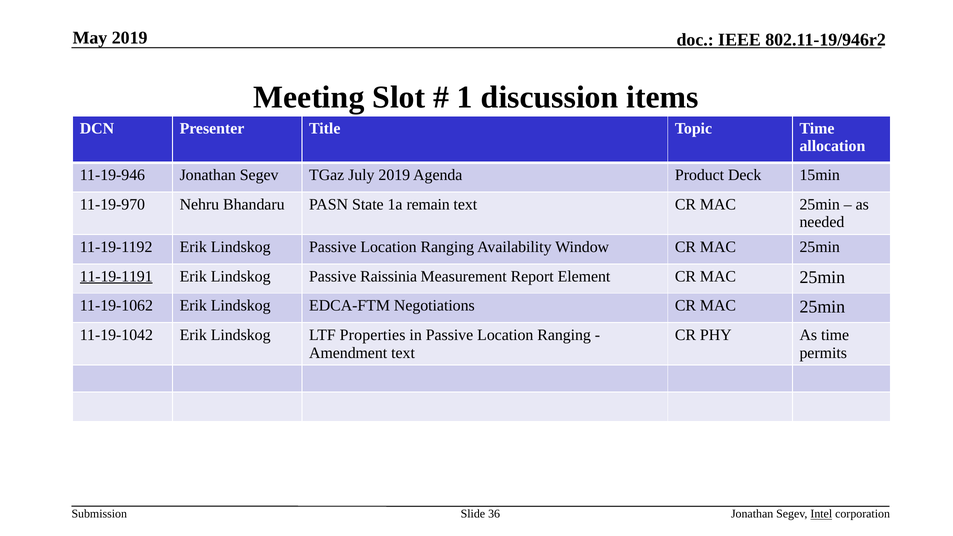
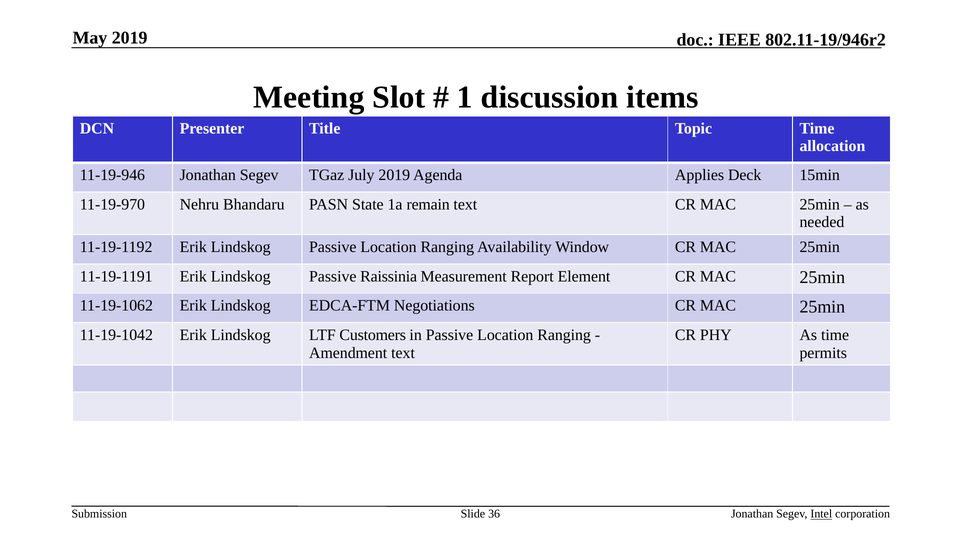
Product: Product -> Applies
11-19-1191 underline: present -> none
Properties: Properties -> Customers
